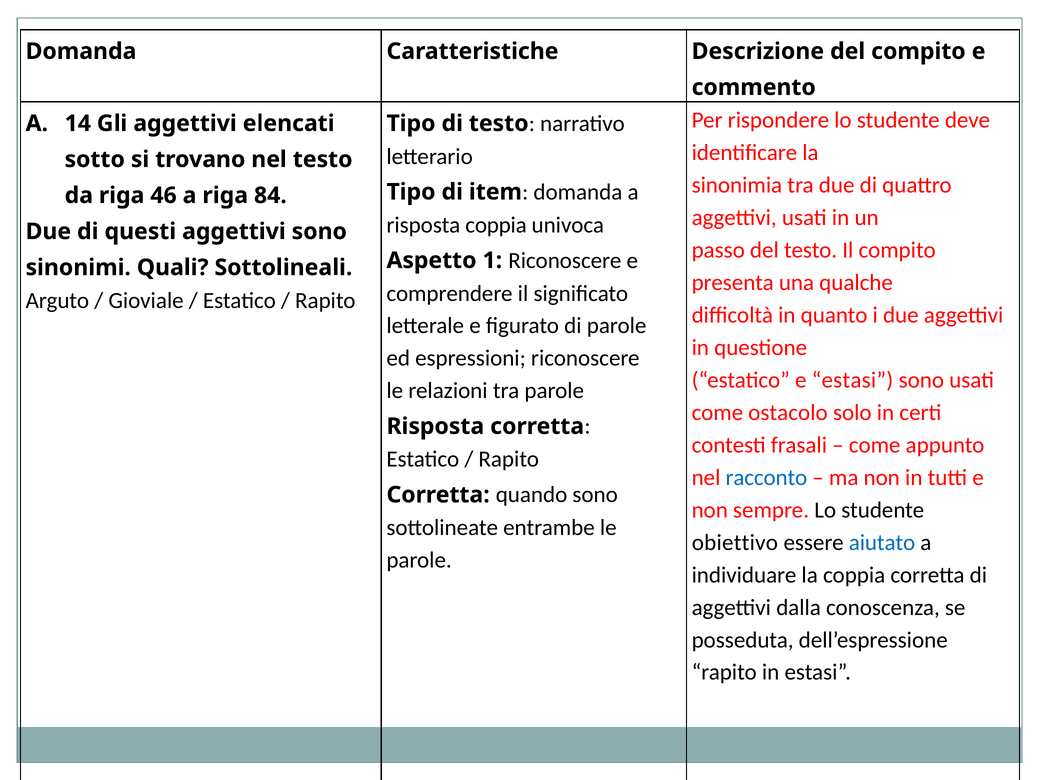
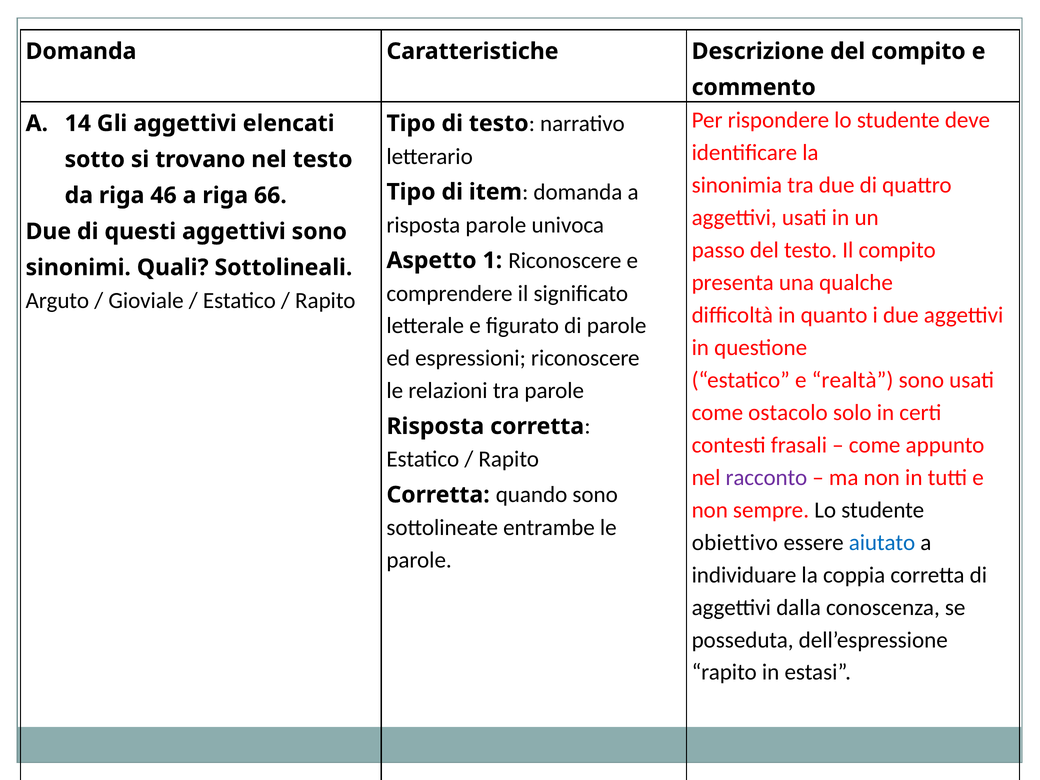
84: 84 -> 66
risposta coppia: coppia -> parole
e estasi: estasi -> realtà
racconto colour: blue -> purple
